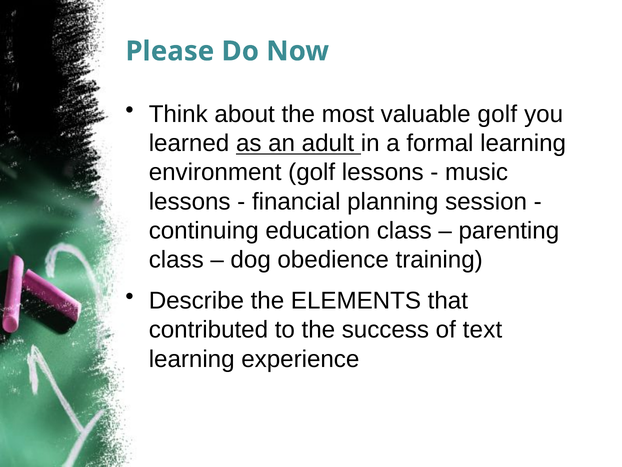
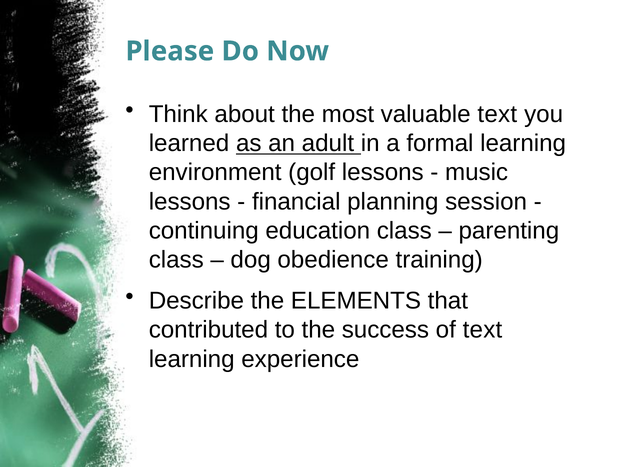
valuable golf: golf -> text
